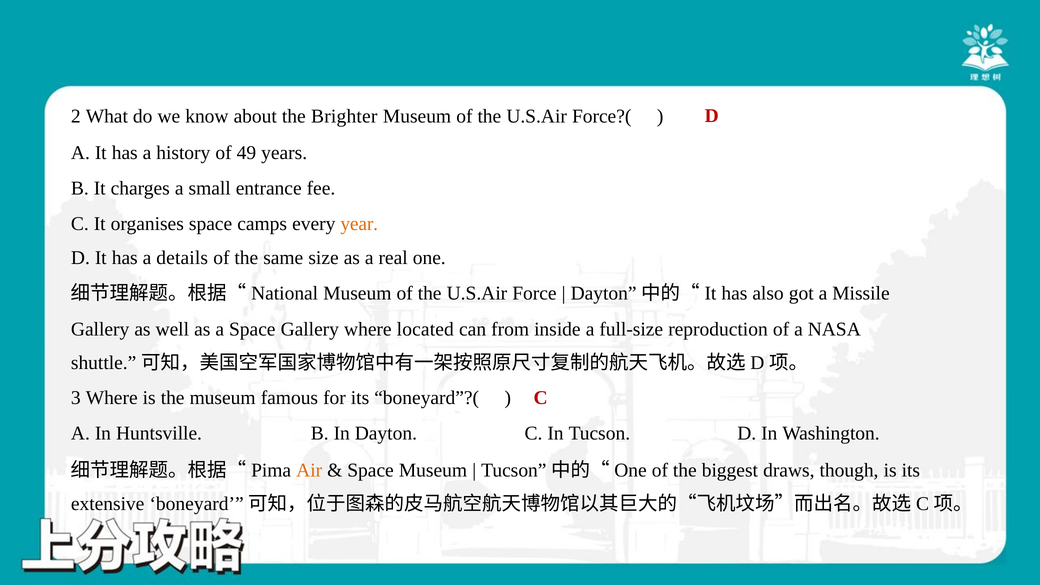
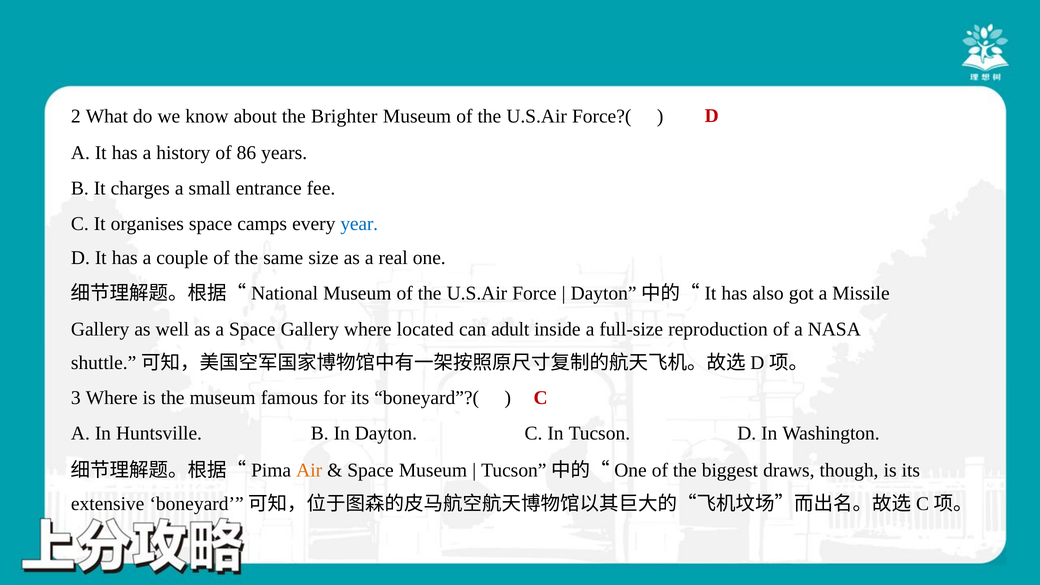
49: 49 -> 86
year colour: orange -> blue
details: details -> couple
from: from -> adult
